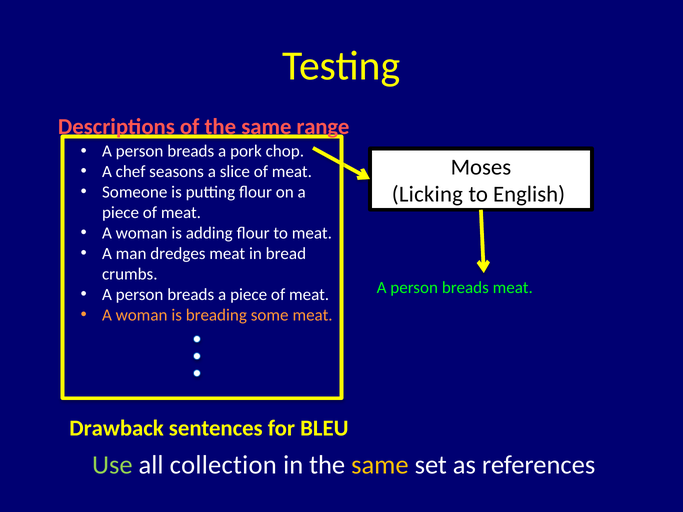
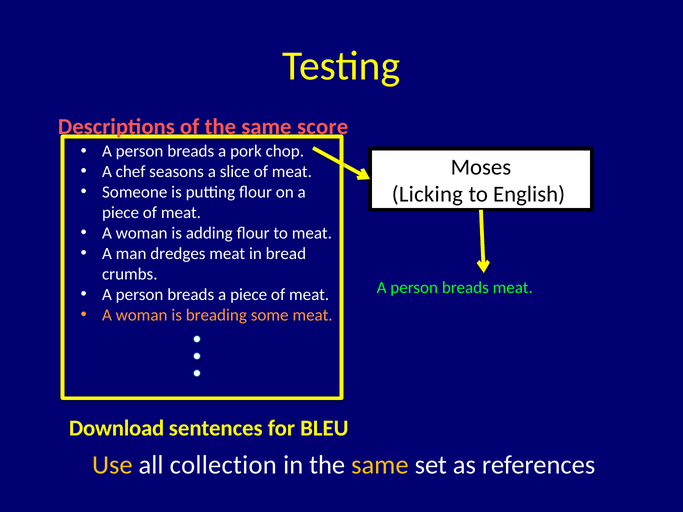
range: range -> score
Drawback: Drawback -> Download
Use colour: light green -> yellow
